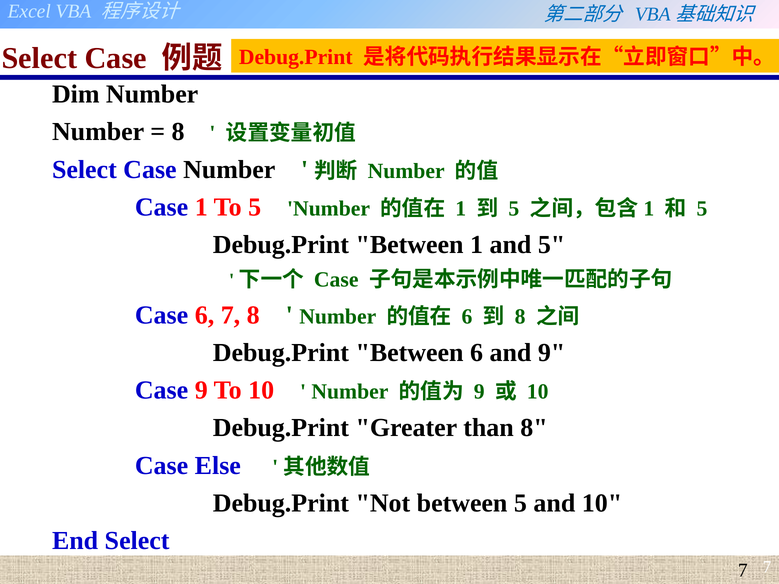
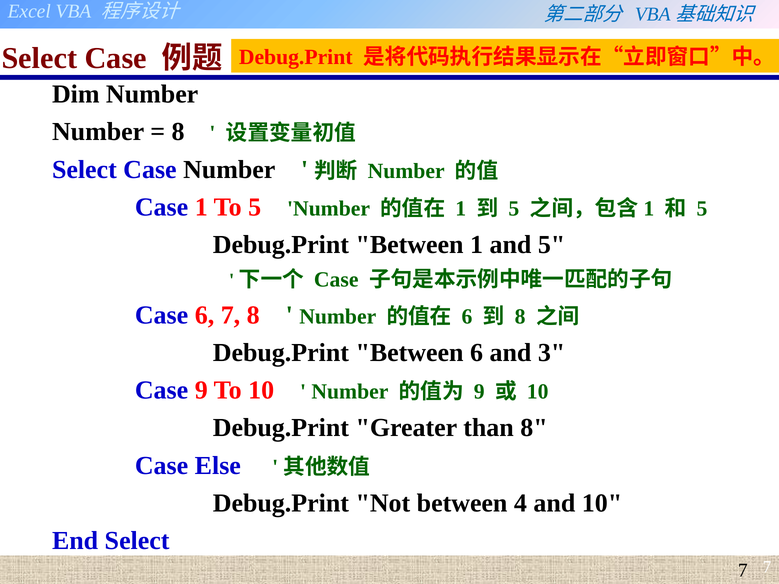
and 9: 9 -> 3
between 5: 5 -> 4
